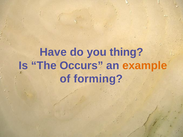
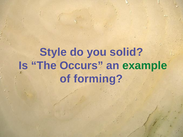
Have: Have -> Style
thing: thing -> solid
example colour: orange -> green
